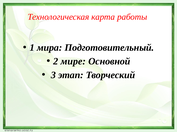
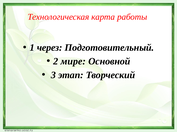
мира: мира -> через
